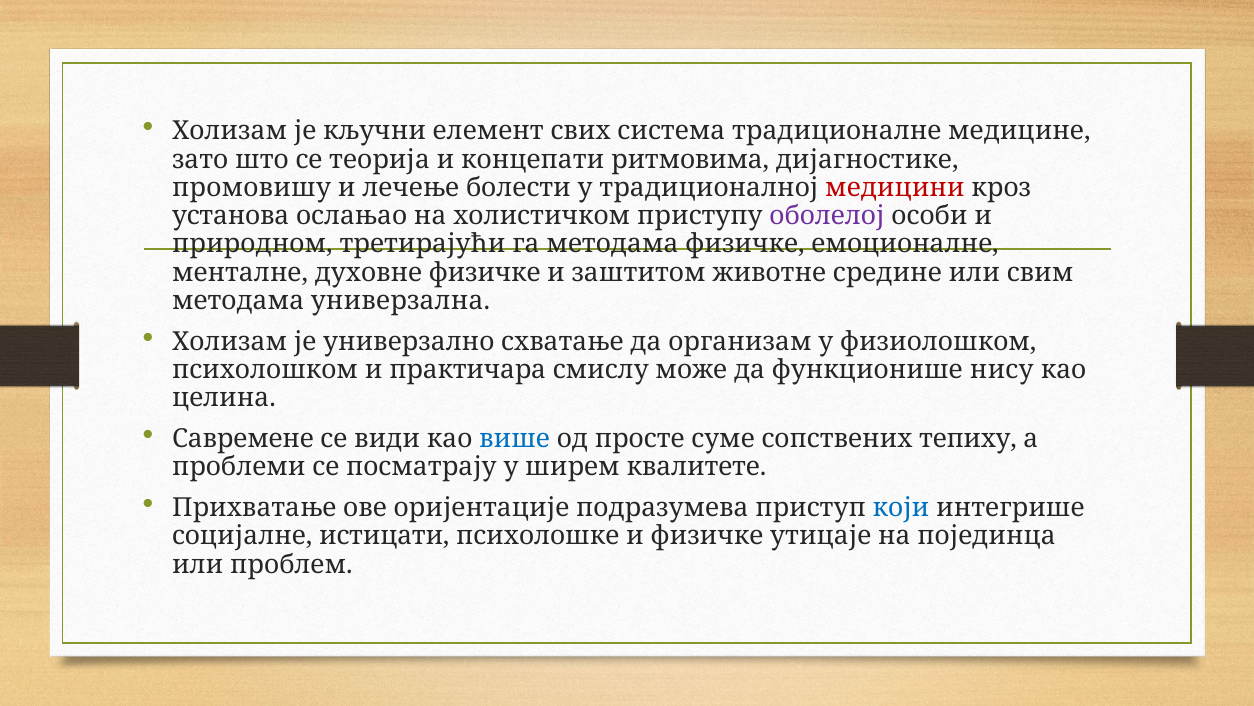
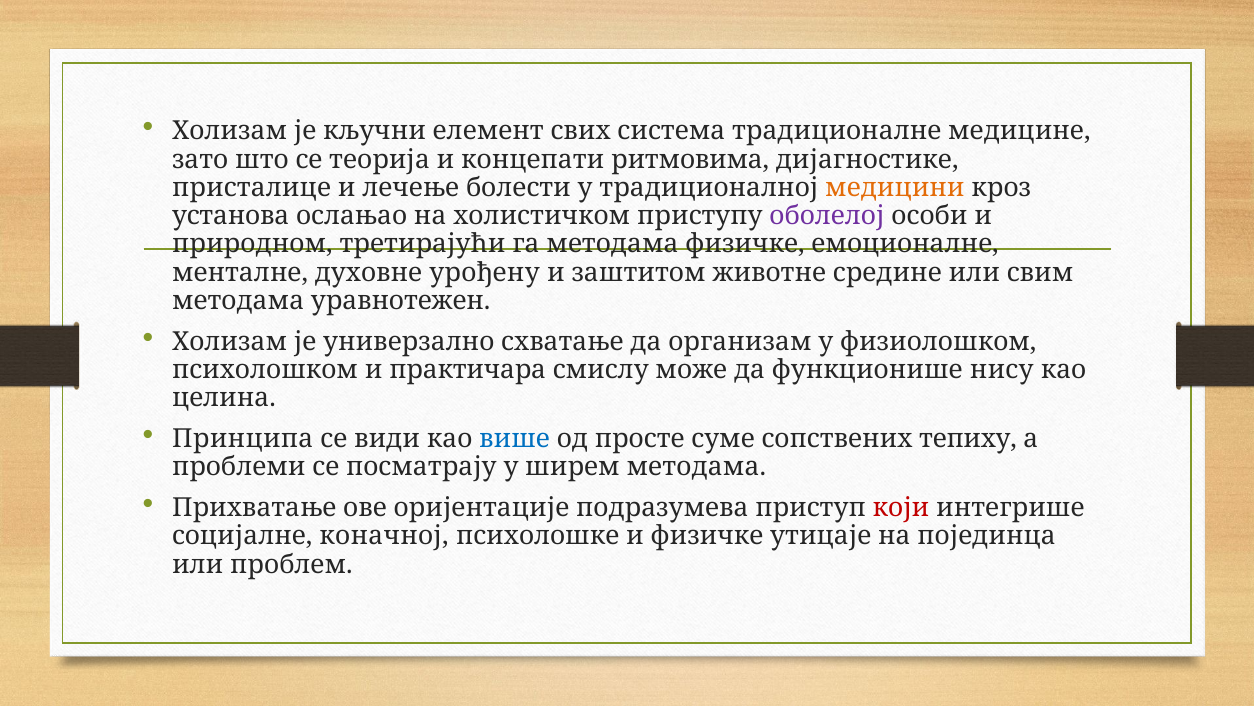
промовишу: промовишу -> присталице
медицини colour: red -> orange
духовне физичке: физичке -> урођену
универзална: универзална -> уравнотежен
Савремене: Савремене -> Принципа
ширем квалитете: квалитете -> методама
који colour: blue -> red
истицати: истицати -> коначној
